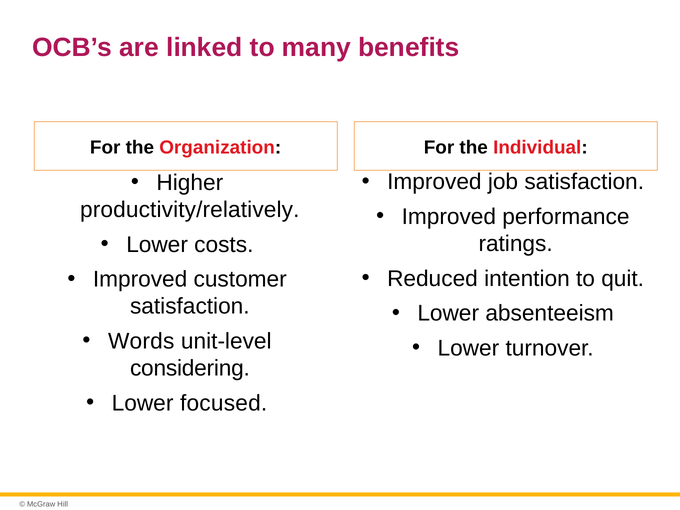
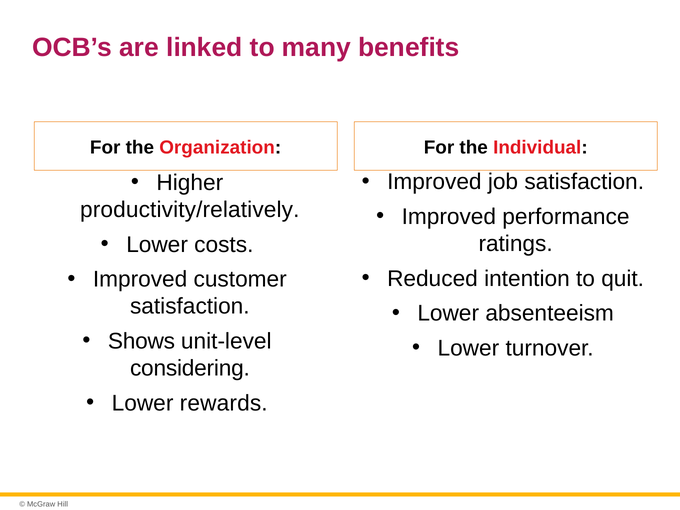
Words: Words -> Shows
focused: focused -> rewards
